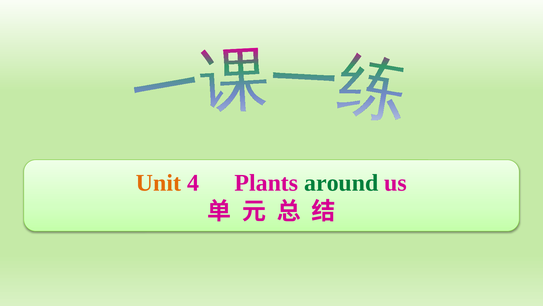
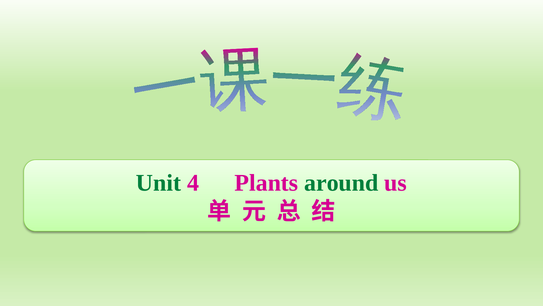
Unit colour: orange -> green
